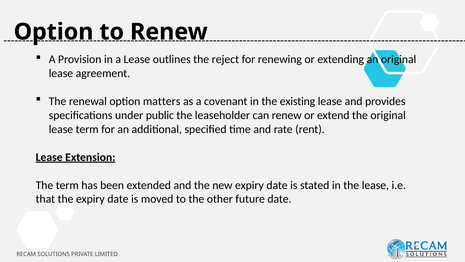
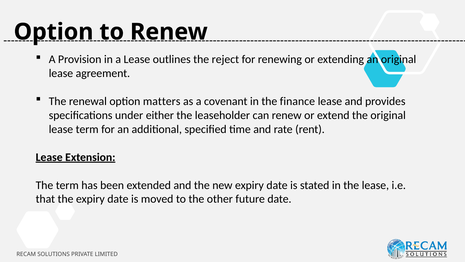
existing: existing -> finance
public: public -> either
